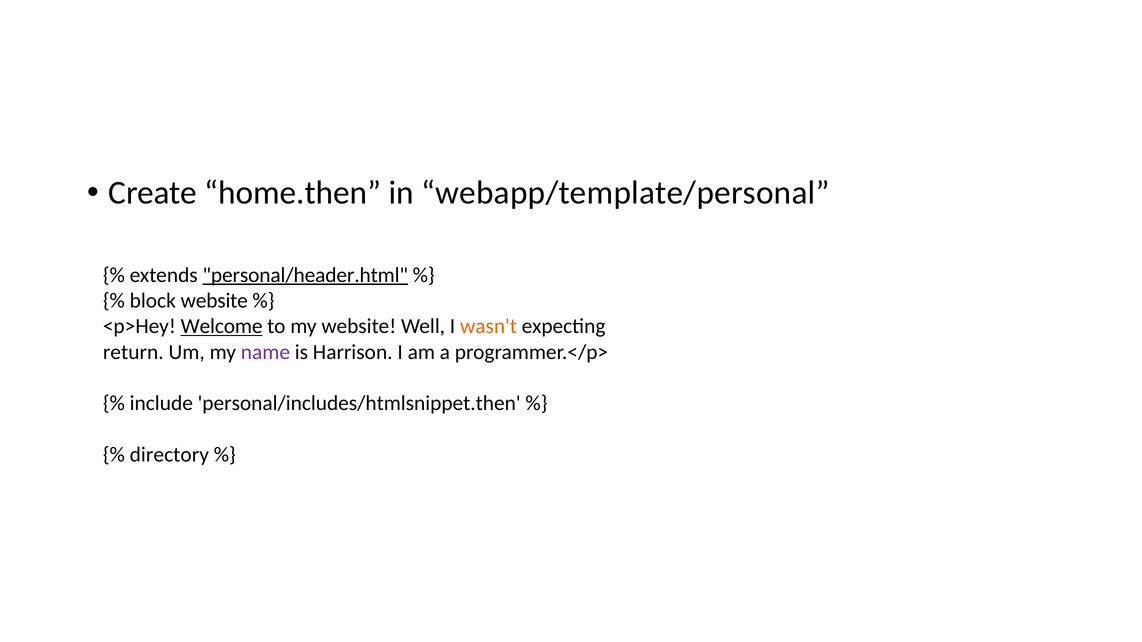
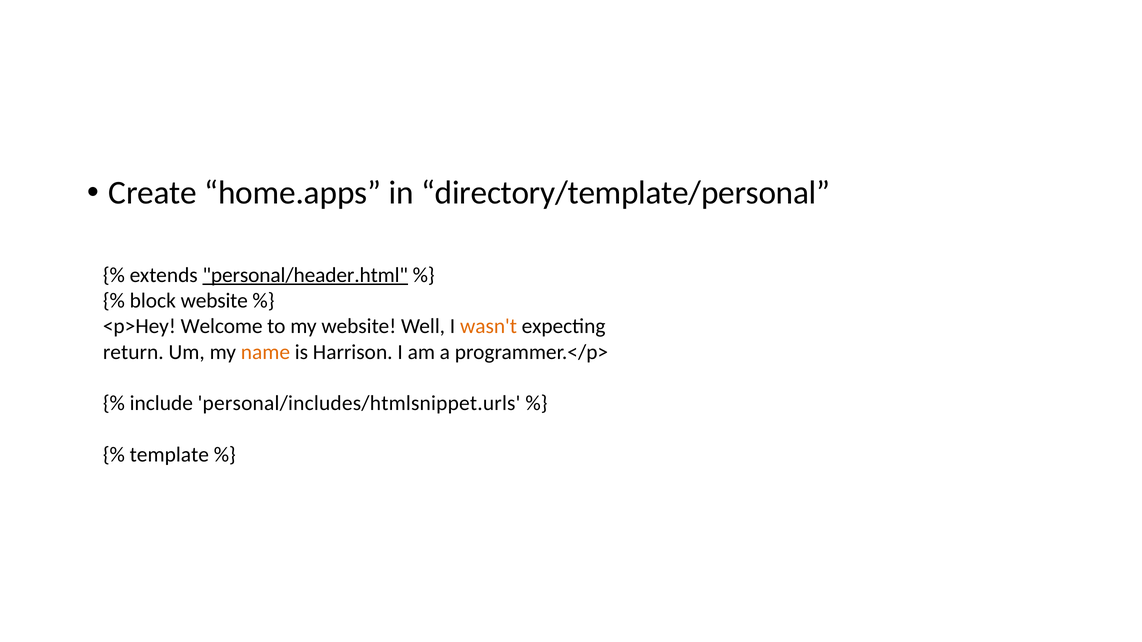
home.then: home.then -> home.apps
webapp/template/personal: webapp/template/personal -> directory/template/personal
Welcome underline: present -> none
name colour: purple -> orange
personal/includes/htmlsnippet.then: personal/includes/htmlsnippet.then -> personal/includes/htmlsnippet.urls
directory: directory -> template
